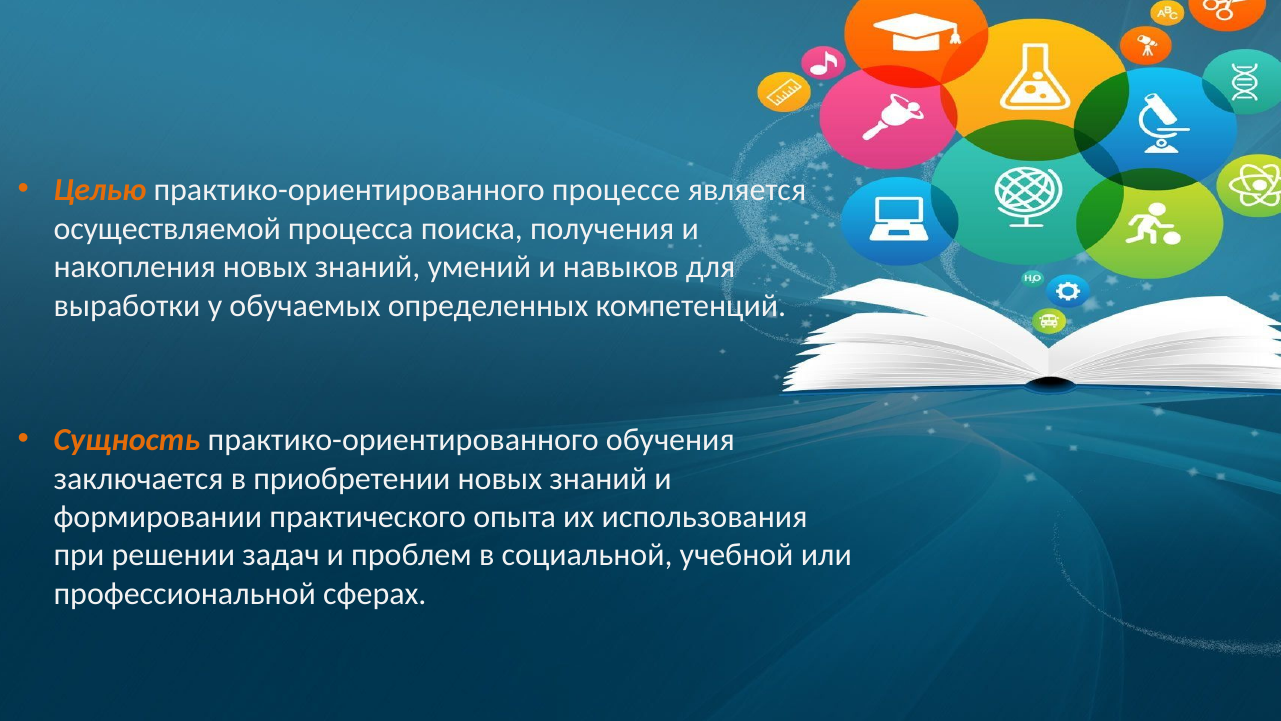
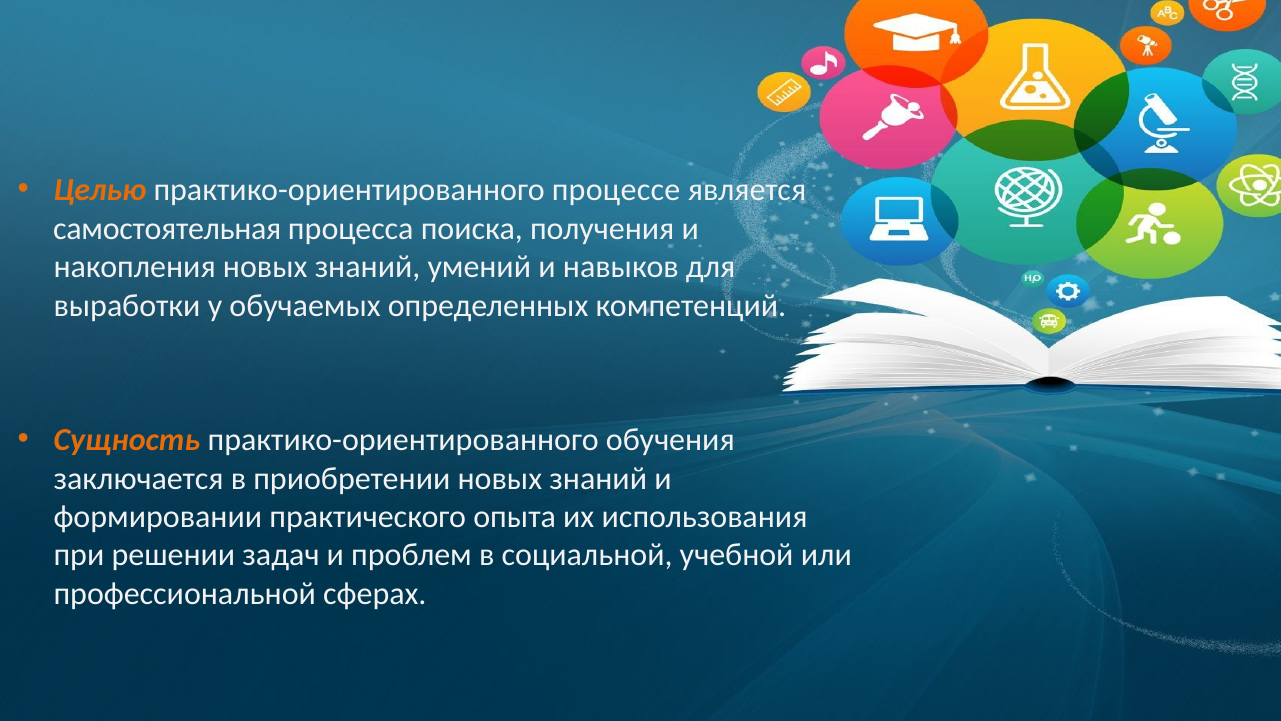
осуществляемой: осуществляемой -> самостоятельная
